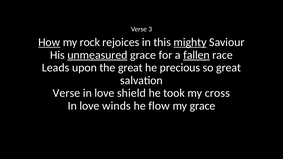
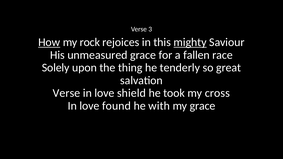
unmeasured underline: present -> none
fallen underline: present -> none
Leads: Leads -> Solely
the great: great -> thing
precious: precious -> tenderly
winds: winds -> found
flow: flow -> with
